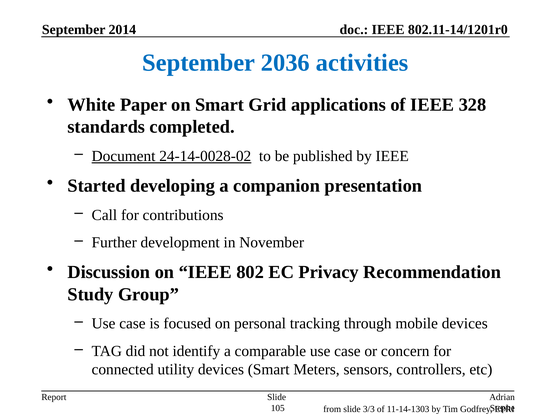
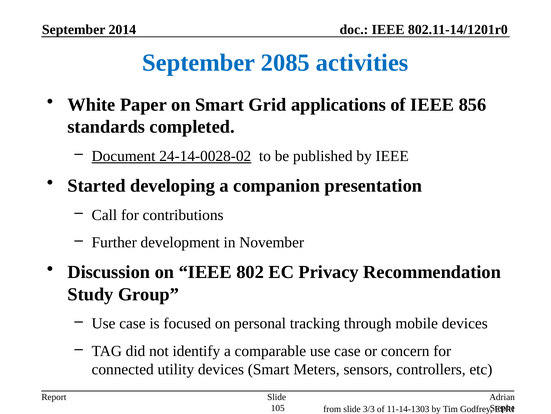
2036: 2036 -> 2085
328: 328 -> 856
